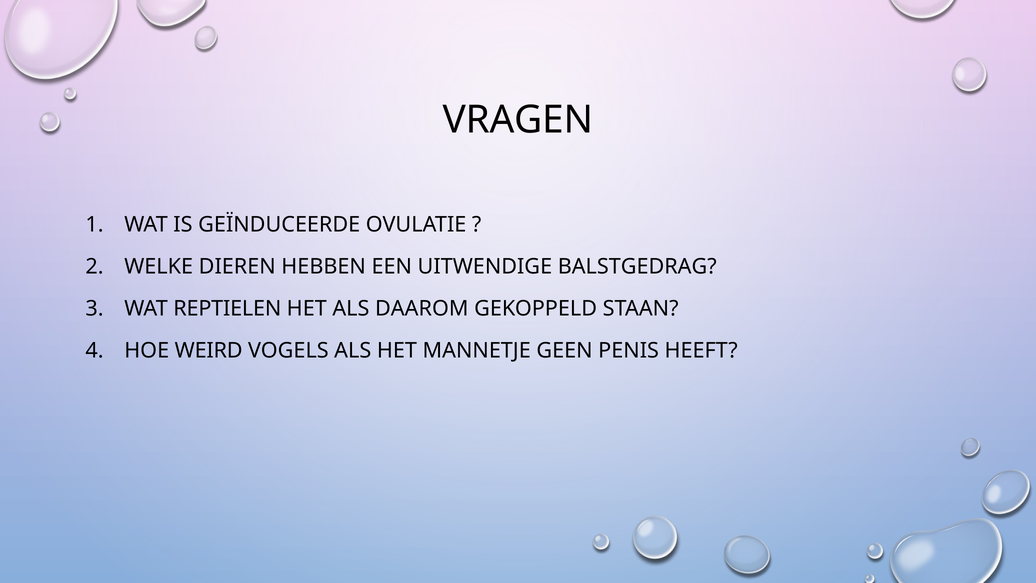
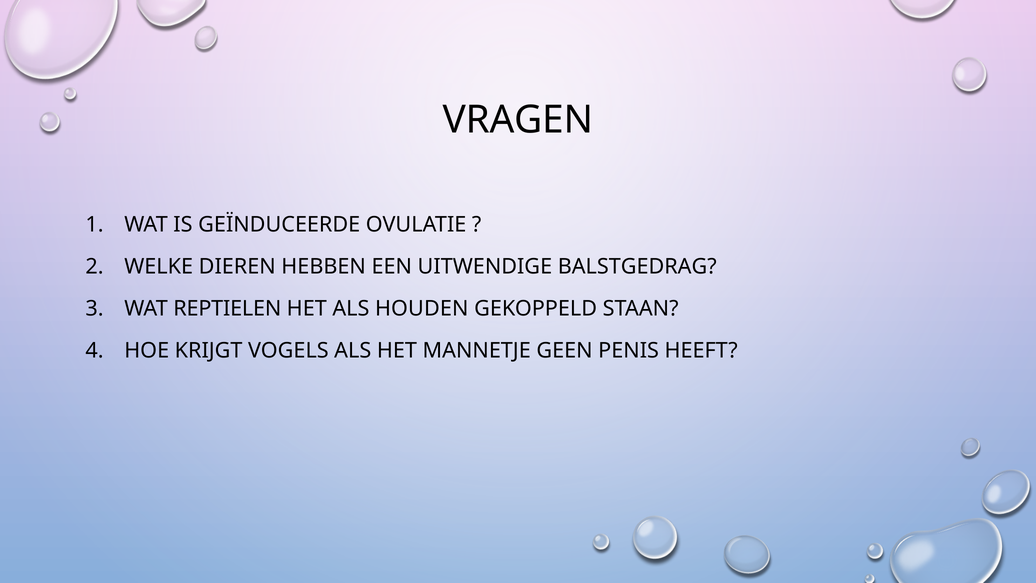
DAAROM: DAAROM -> HOUDEN
WEIRD: WEIRD -> KRIJGT
